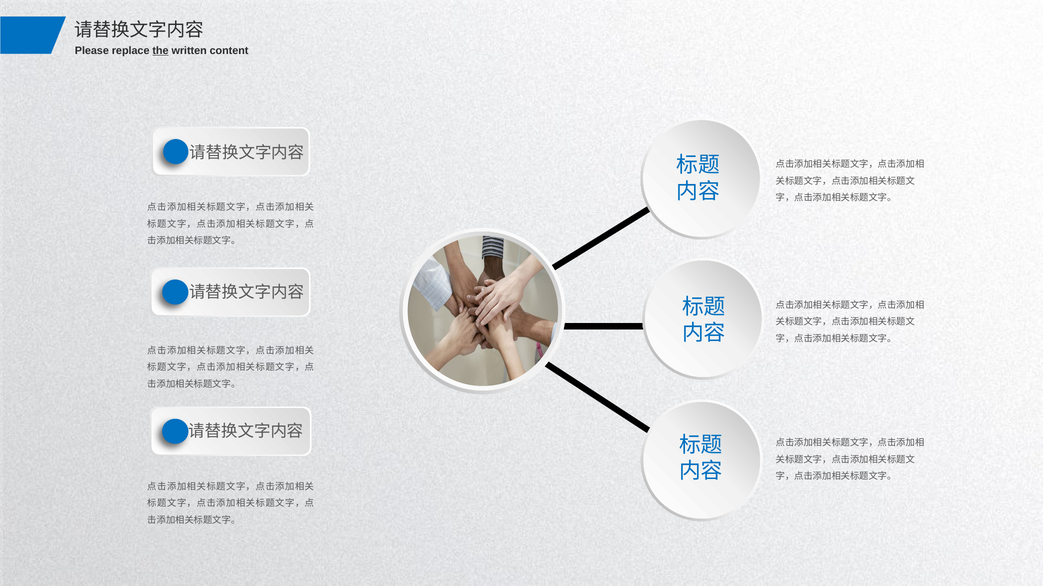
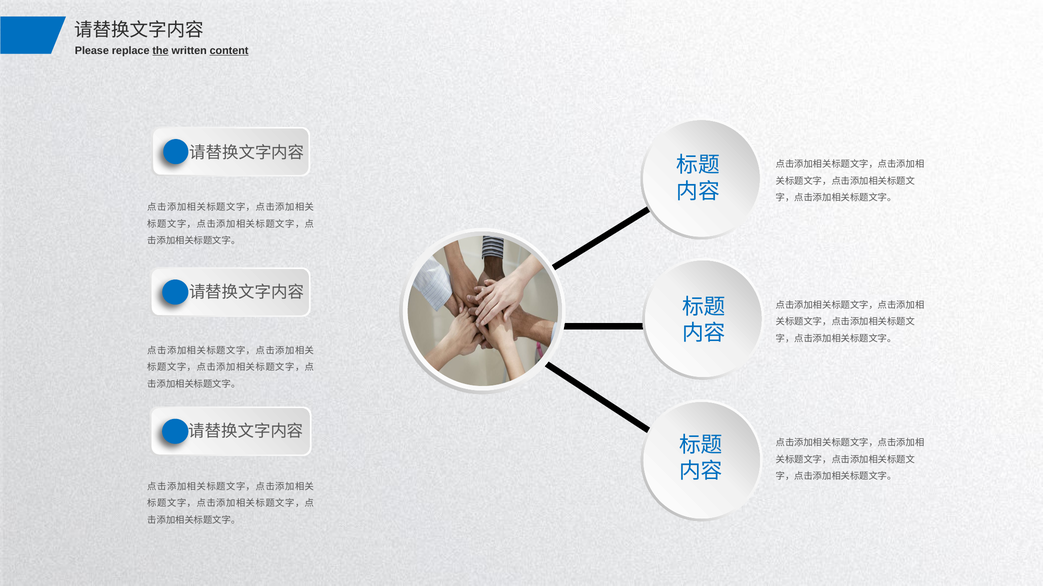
content underline: none -> present
